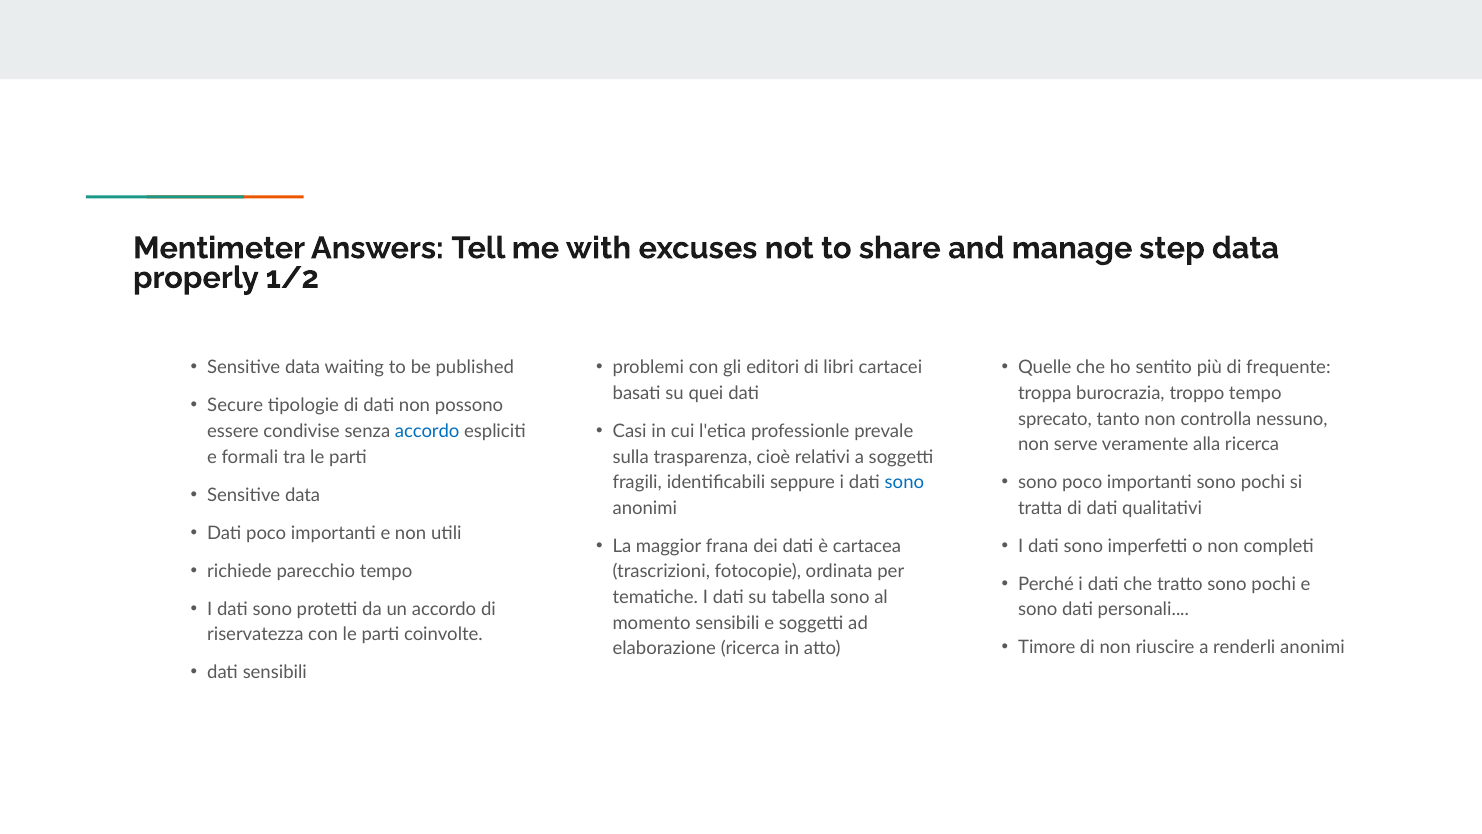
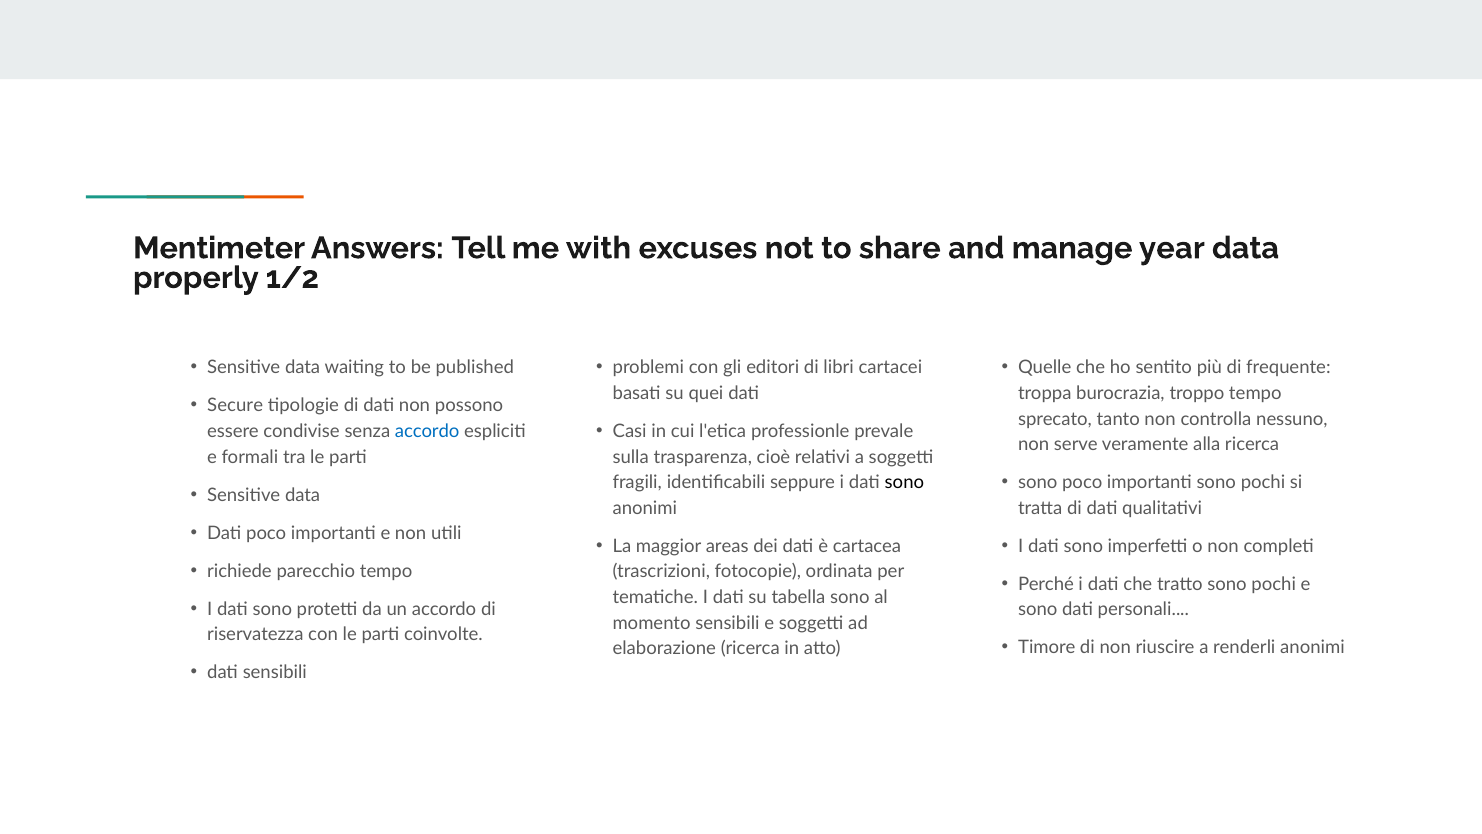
step: step -> year
sono at (904, 482) colour: blue -> black
frana: frana -> areas
